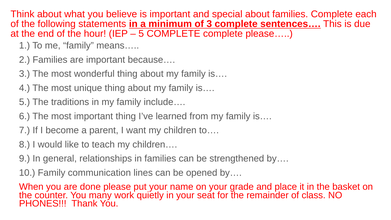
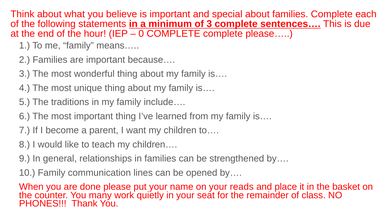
5 at (141, 34): 5 -> 0
grade: grade -> reads
